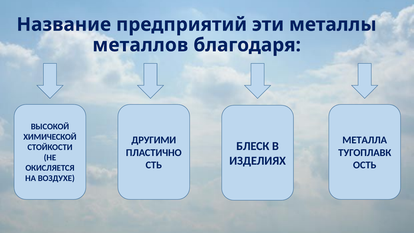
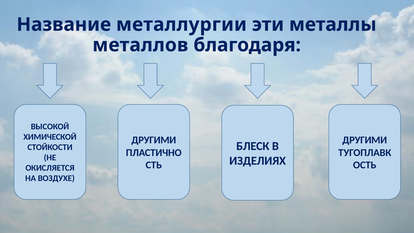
предприятий: предприятий -> металлургии
МЕТАЛЛА at (365, 140): МЕТАЛЛА -> ДРУГИМИ
